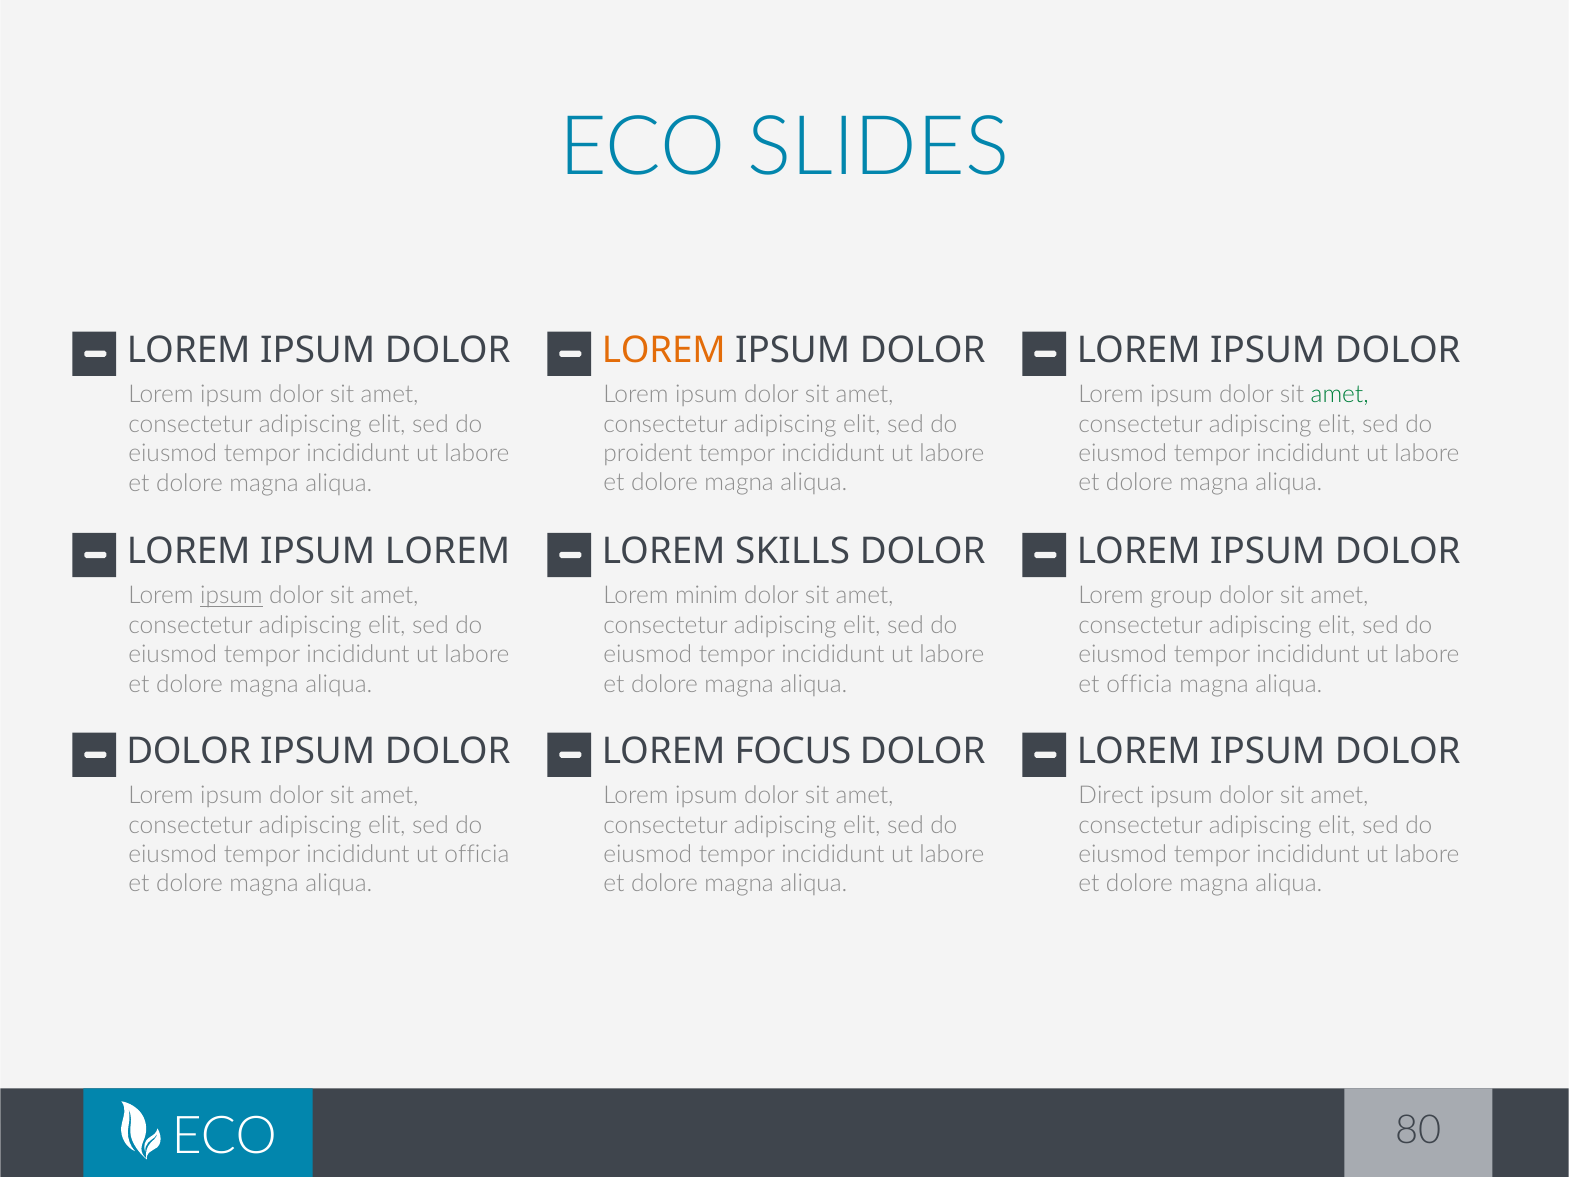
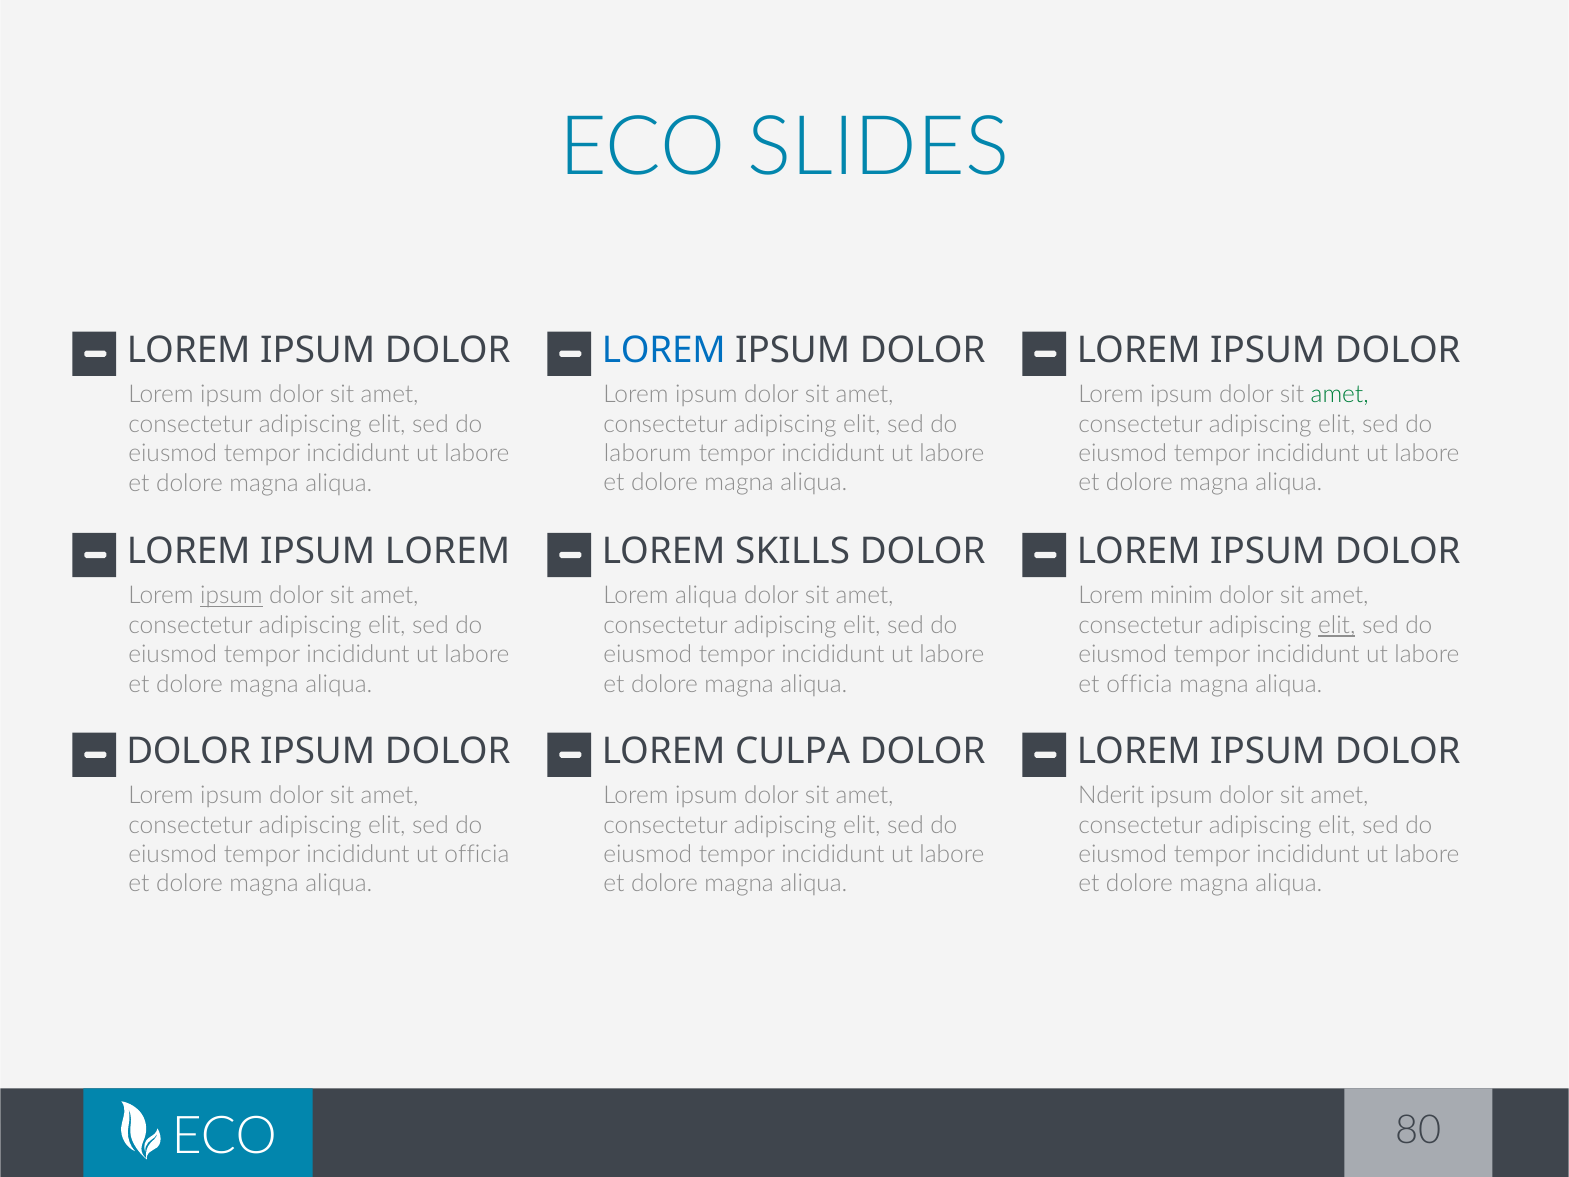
LOREM at (664, 350) colour: orange -> blue
proident: proident -> laborum
Lorem minim: minim -> aliqua
group: group -> minim
elit at (1337, 625) underline: none -> present
FOCUS: FOCUS -> CULPA
Direct: Direct -> Nderit
